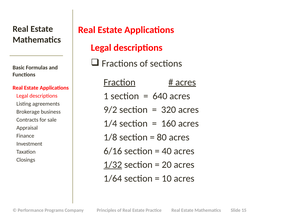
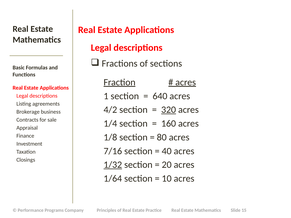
9/2: 9/2 -> 4/2
320 underline: none -> present
6/16: 6/16 -> 7/16
